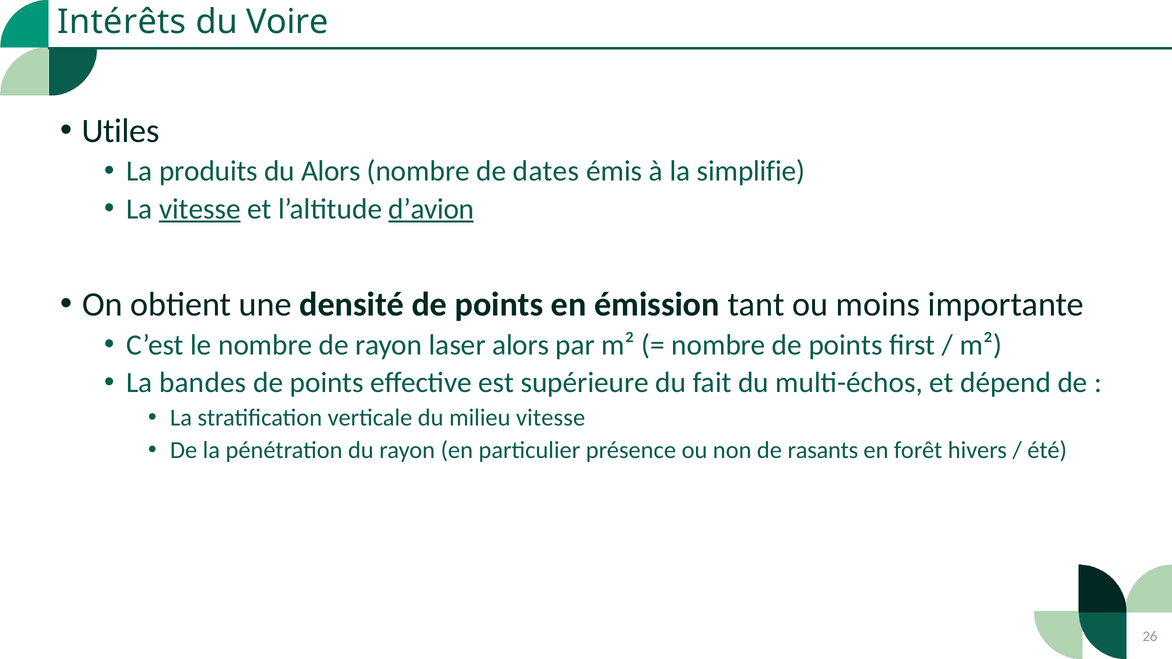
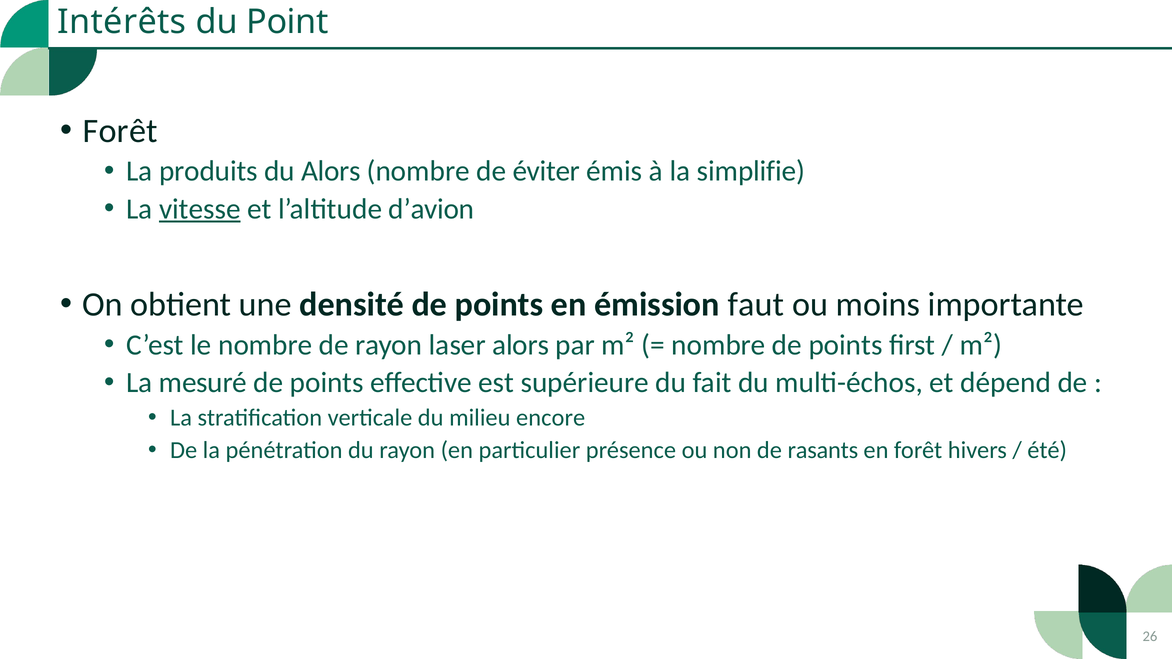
Voire: Voire -> Point
Utiles at (121, 131): Utiles -> Forêt
dates: dates -> éviter
d’avion underline: present -> none
tant: tant -> faut
bandes: bandes -> mesuré
milieu vitesse: vitesse -> encore
